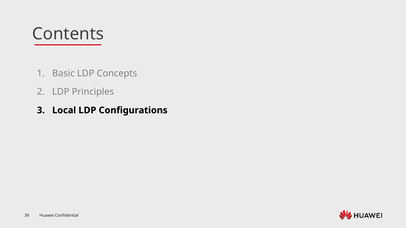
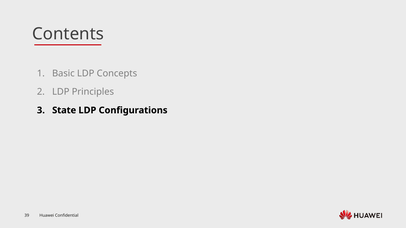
Local: Local -> State
